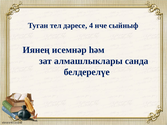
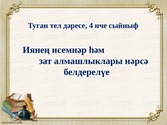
санда: санда -> нәрсә
